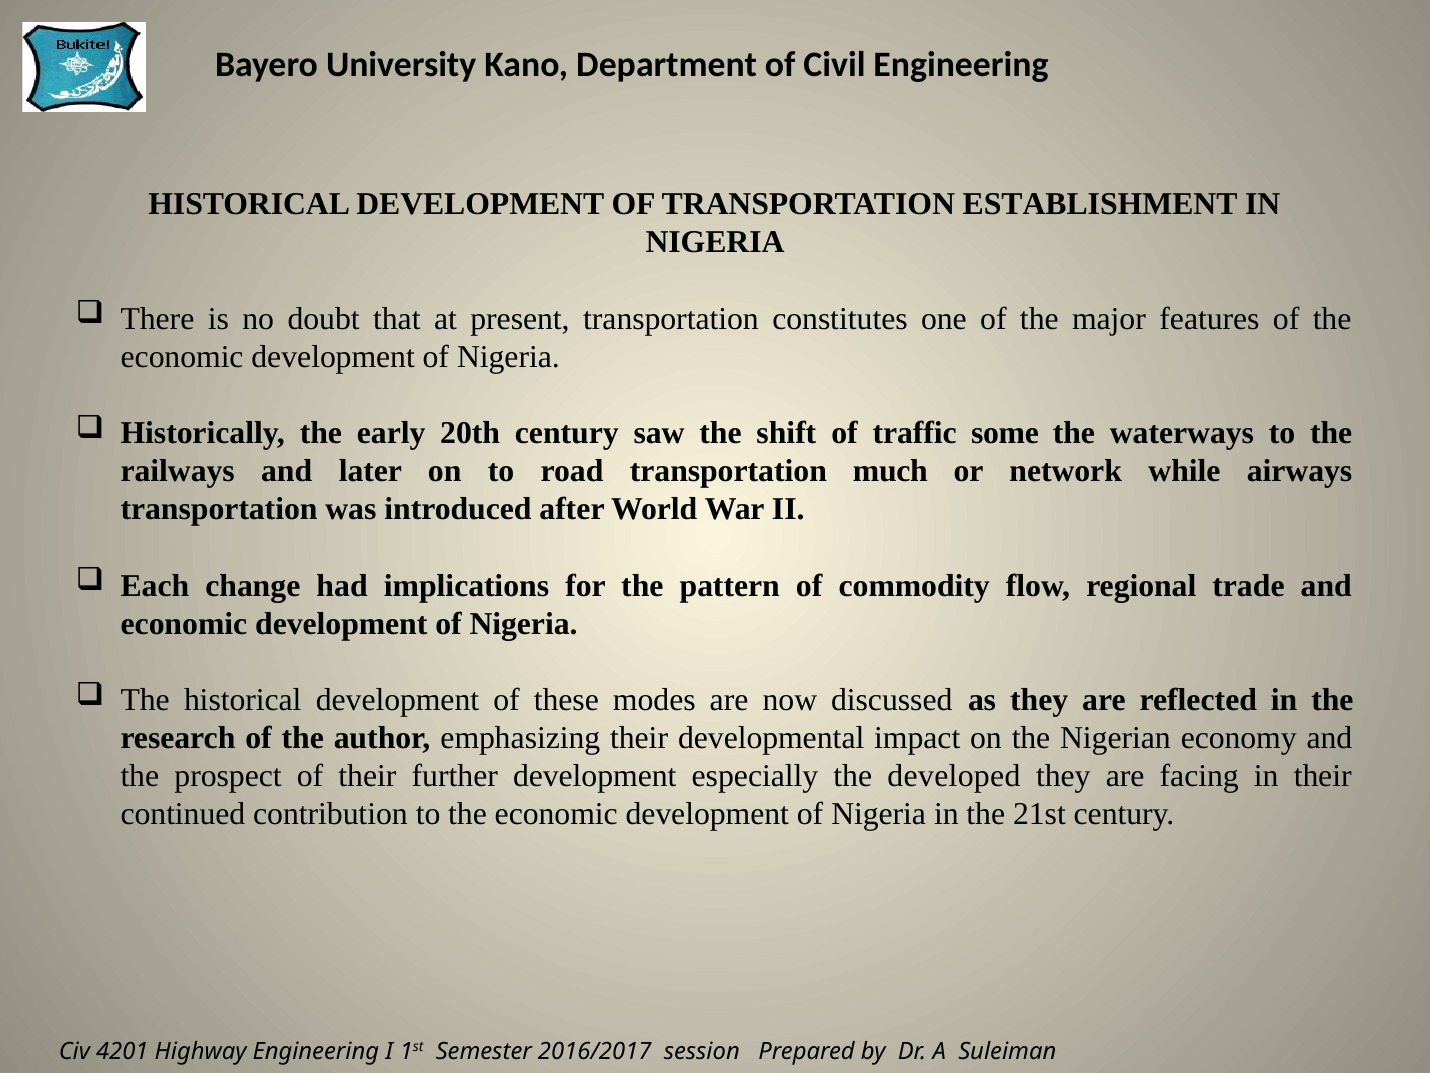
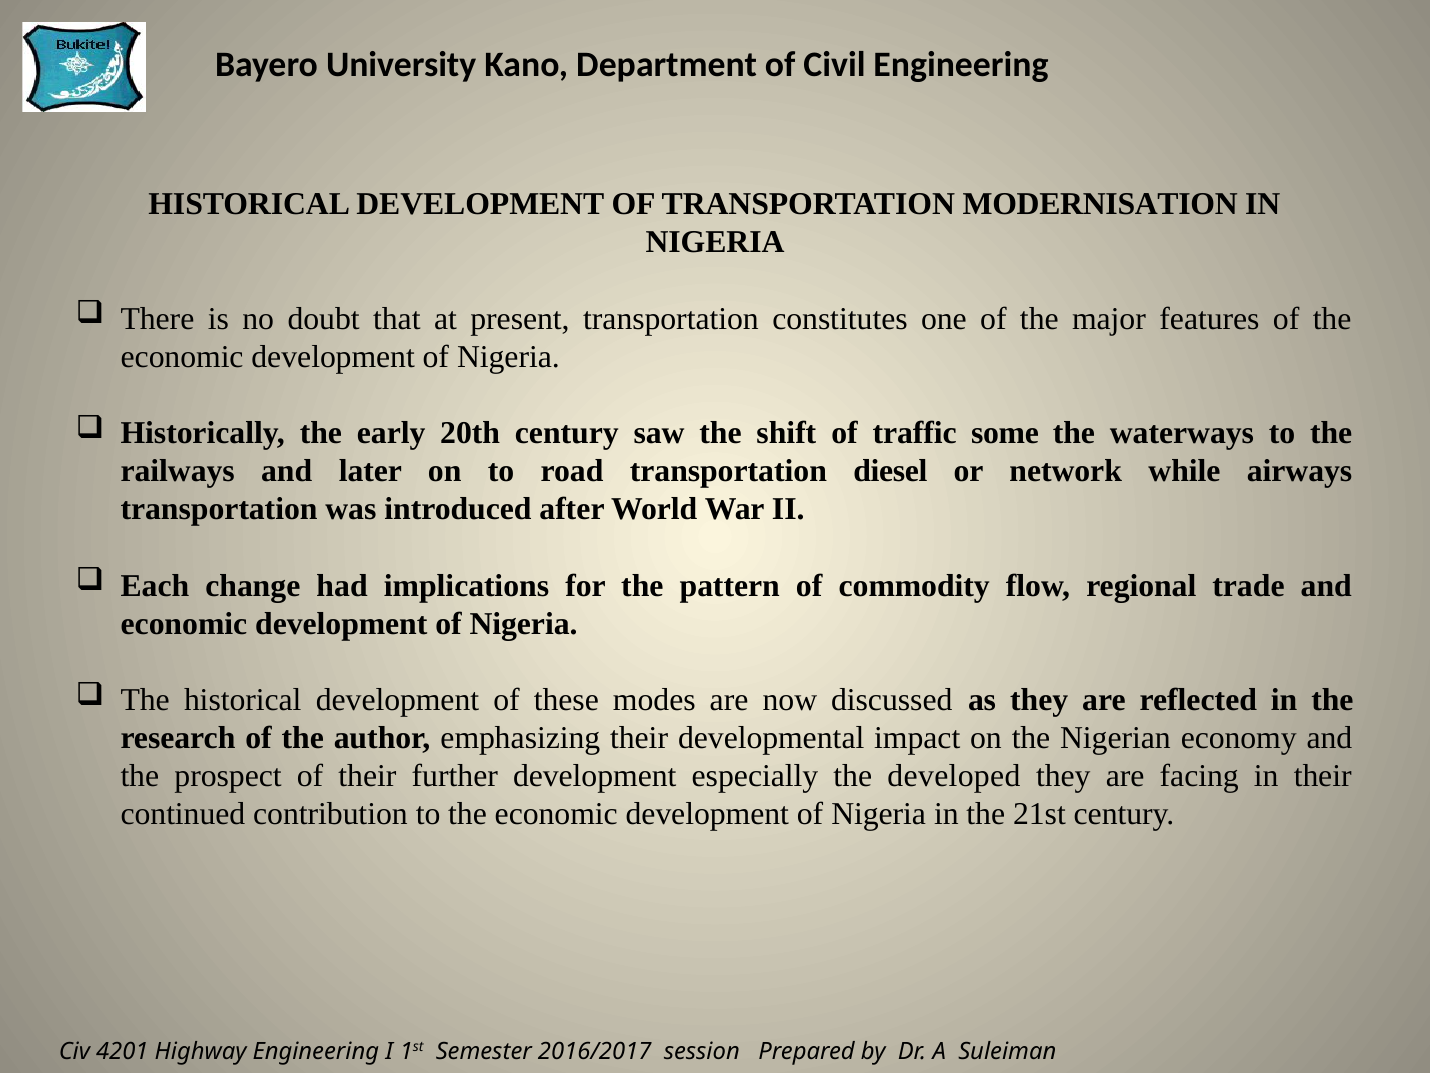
ESTABLISHMENT: ESTABLISHMENT -> MODERNISATION
much: much -> diesel
